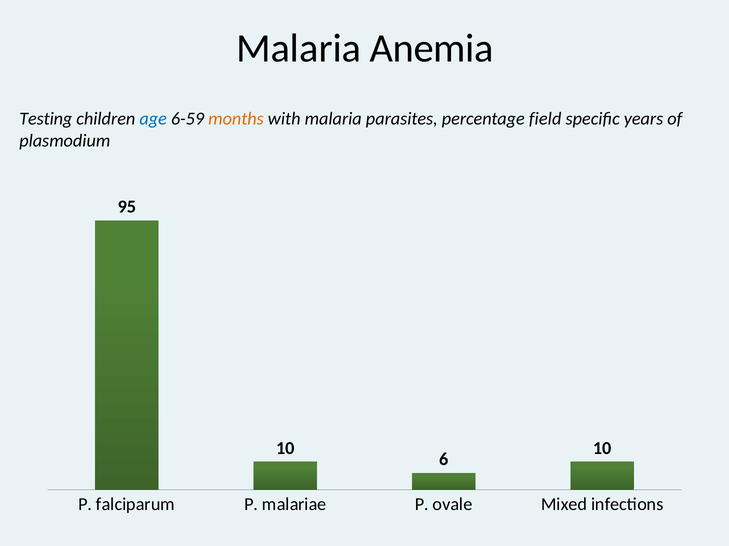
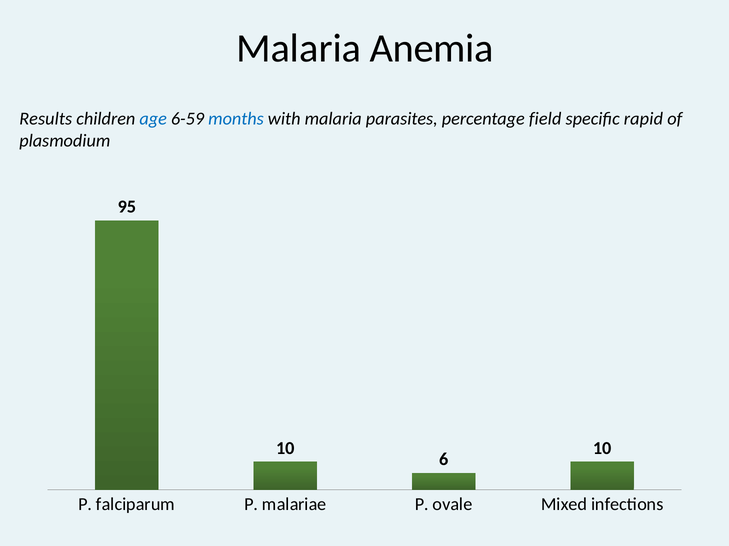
Testing: Testing -> Results
months colour: orange -> blue
years: years -> rapid
